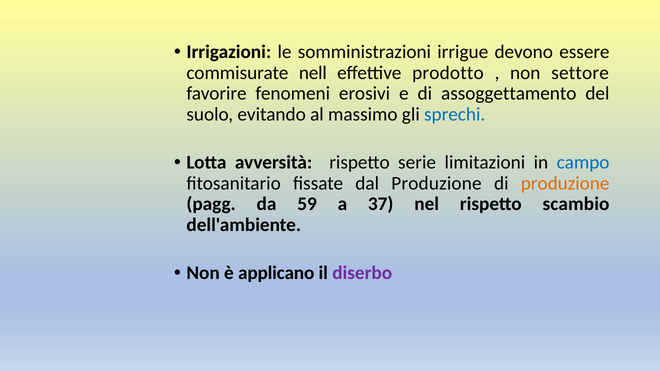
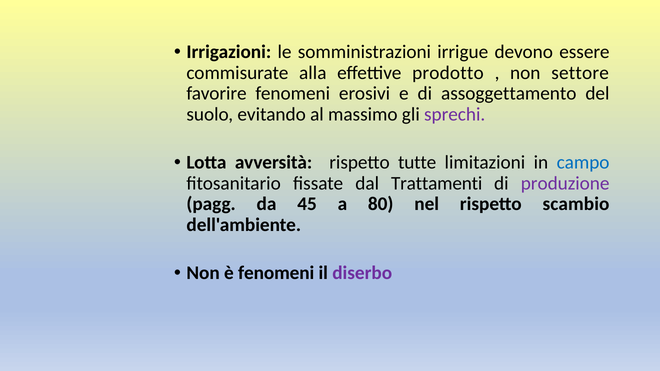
nell: nell -> alla
sprechi colour: blue -> purple
serie: serie -> tutte
dal Produzione: Produzione -> Trattamenti
produzione at (565, 183) colour: orange -> purple
59: 59 -> 45
37: 37 -> 80
è applicano: applicano -> fenomeni
